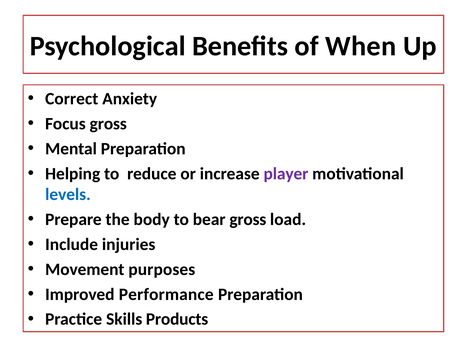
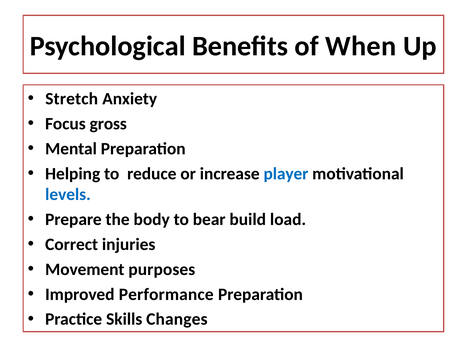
Correct: Correct -> Stretch
player colour: purple -> blue
bear gross: gross -> build
Include: Include -> Correct
Products: Products -> Changes
